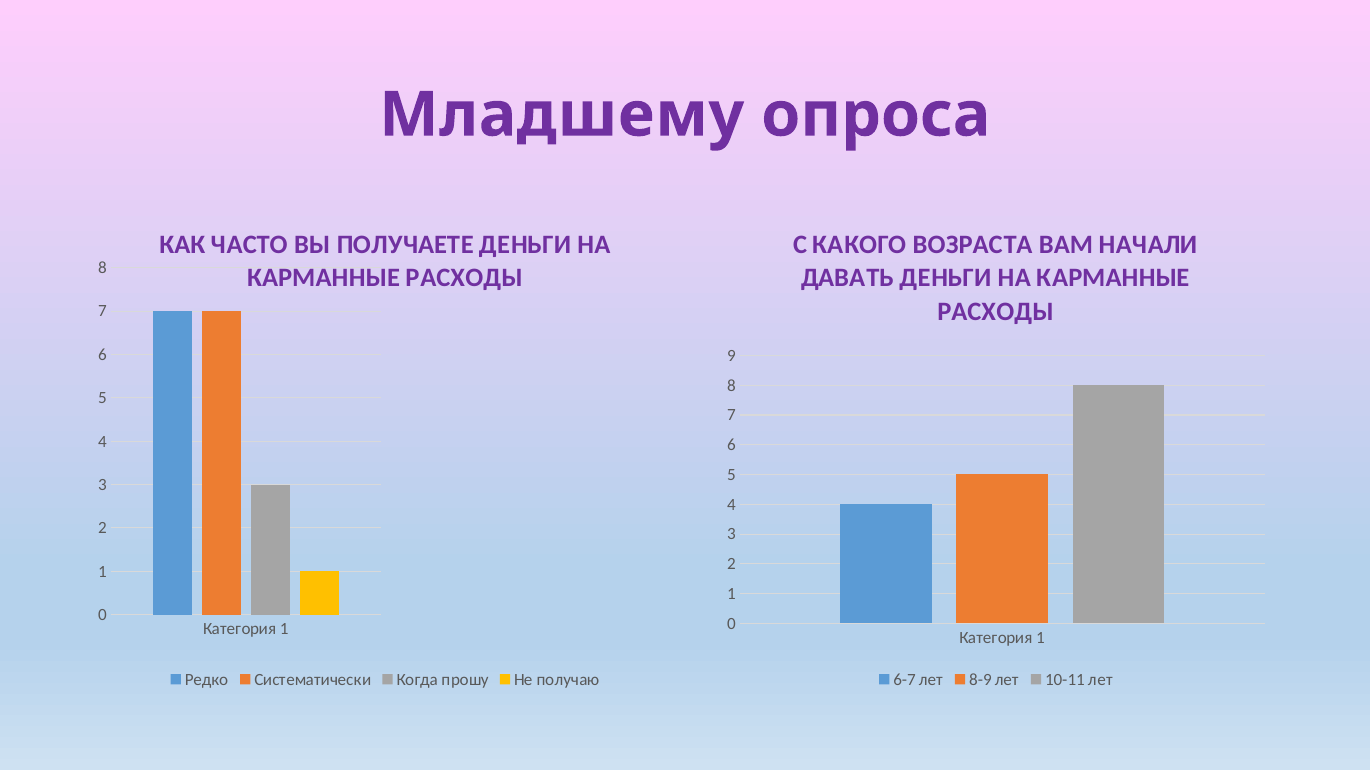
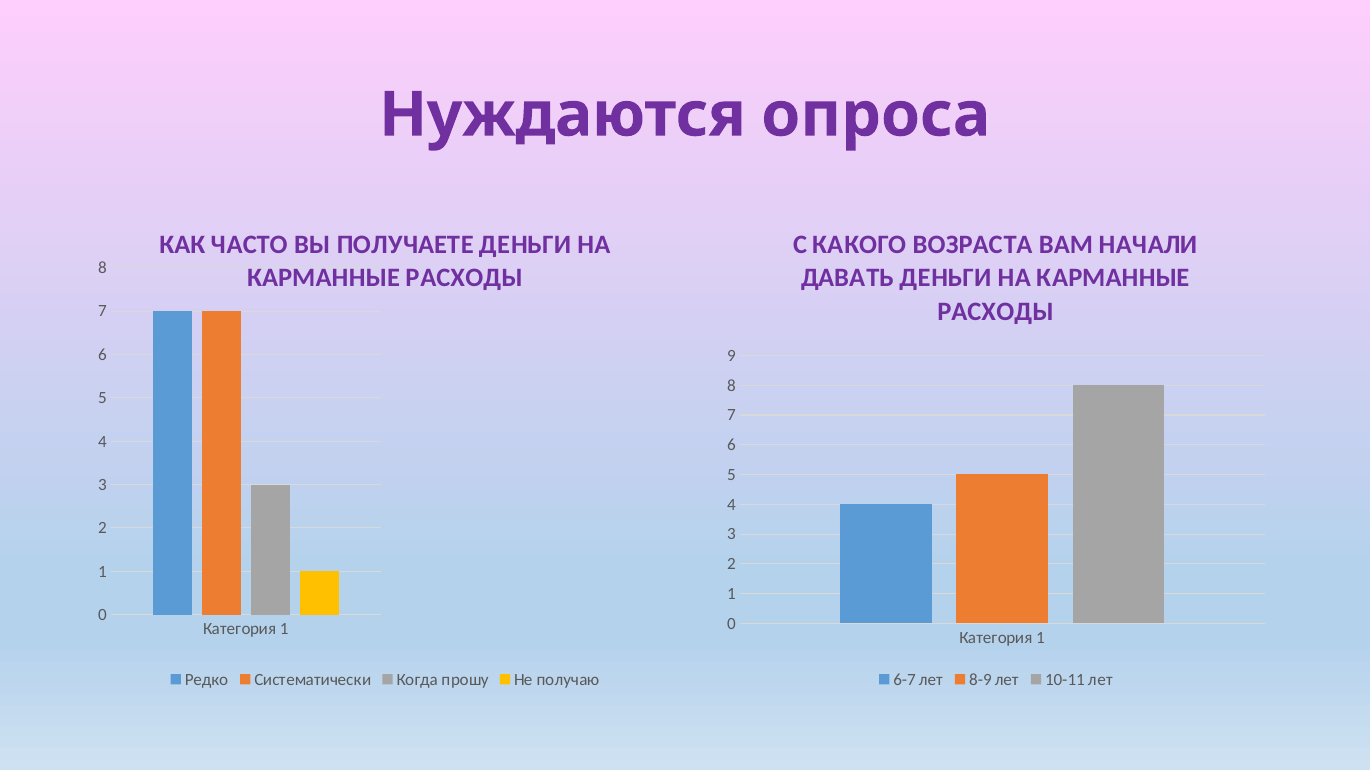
Младшему: Младшему -> Нуждаются
